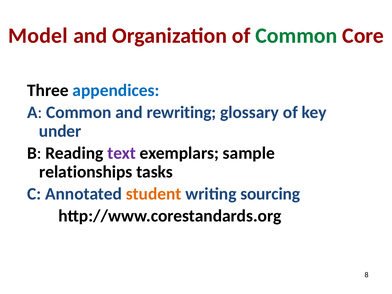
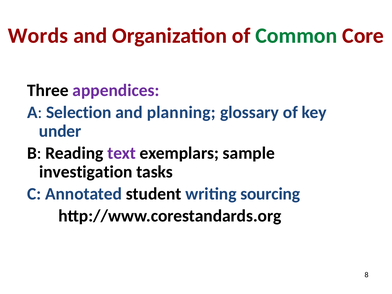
Model: Model -> Words
appendices colour: blue -> purple
A Common: Common -> Selection
rewriting: rewriting -> planning
relationships: relationships -> investigation
student colour: orange -> black
